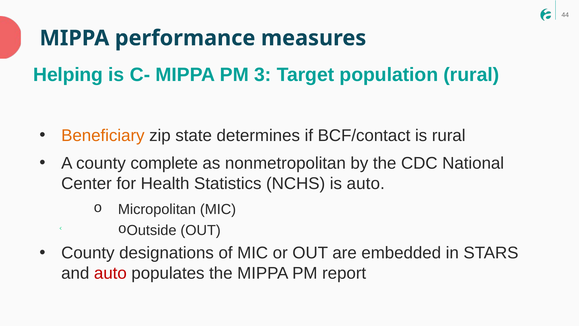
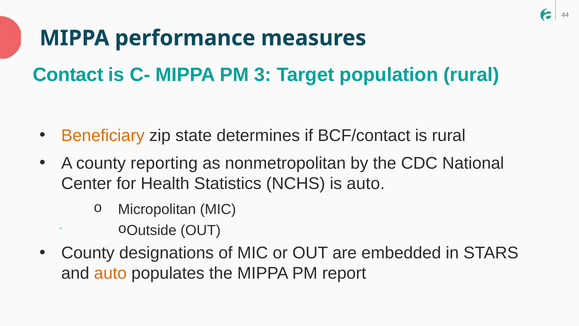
Helping: Helping -> Contact
complete: complete -> reporting
auto at (110, 273) colour: red -> orange
